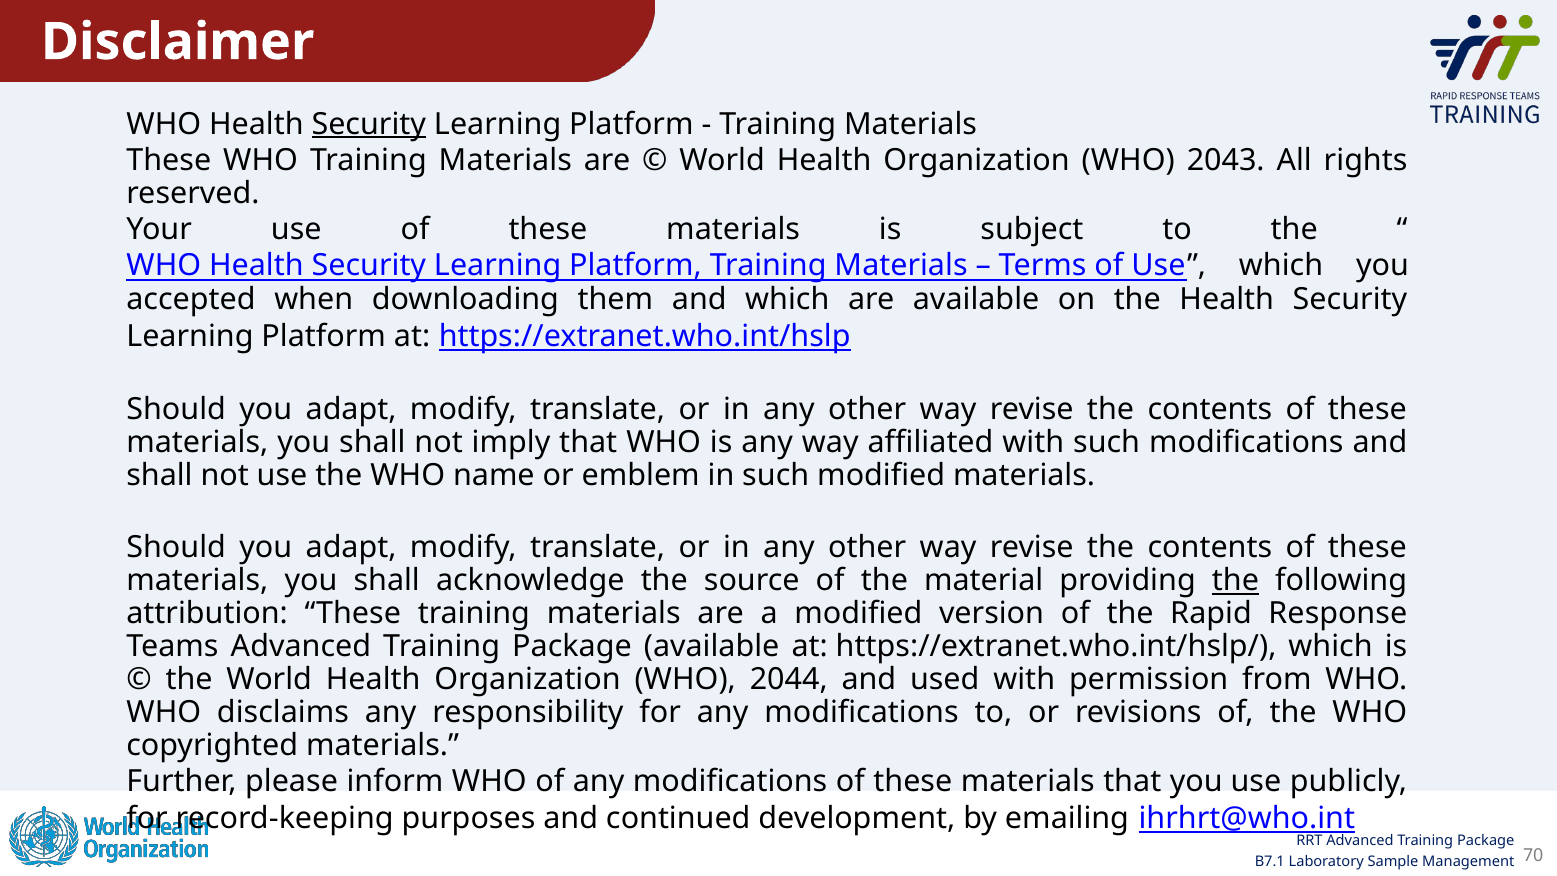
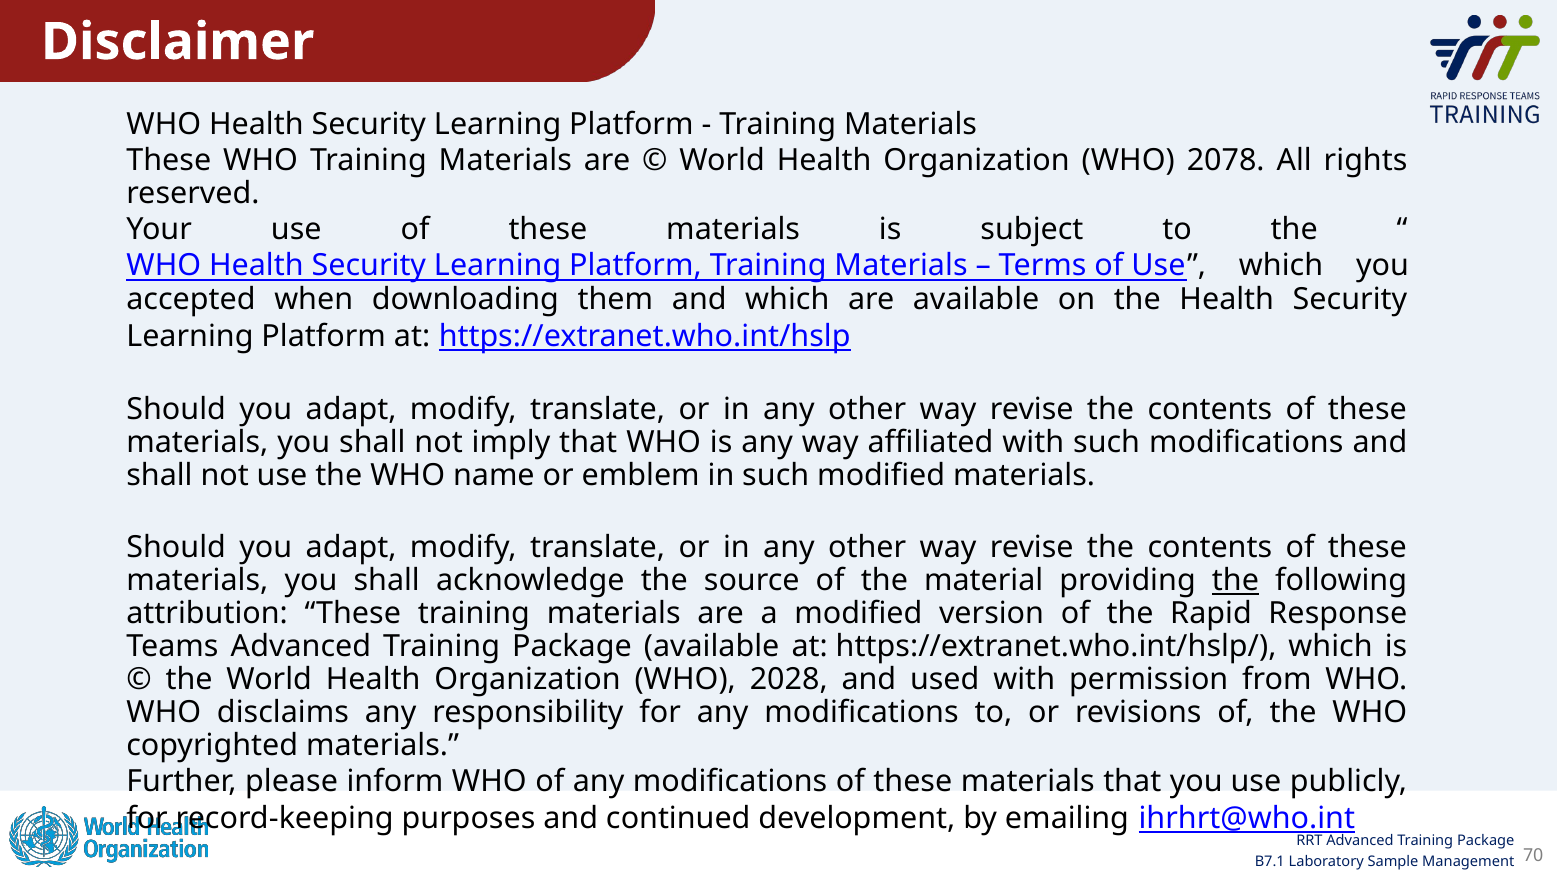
Security at (369, 124) underline: present -> none
2043: 2043 -> 2078
2044: 2044 -> 2028
